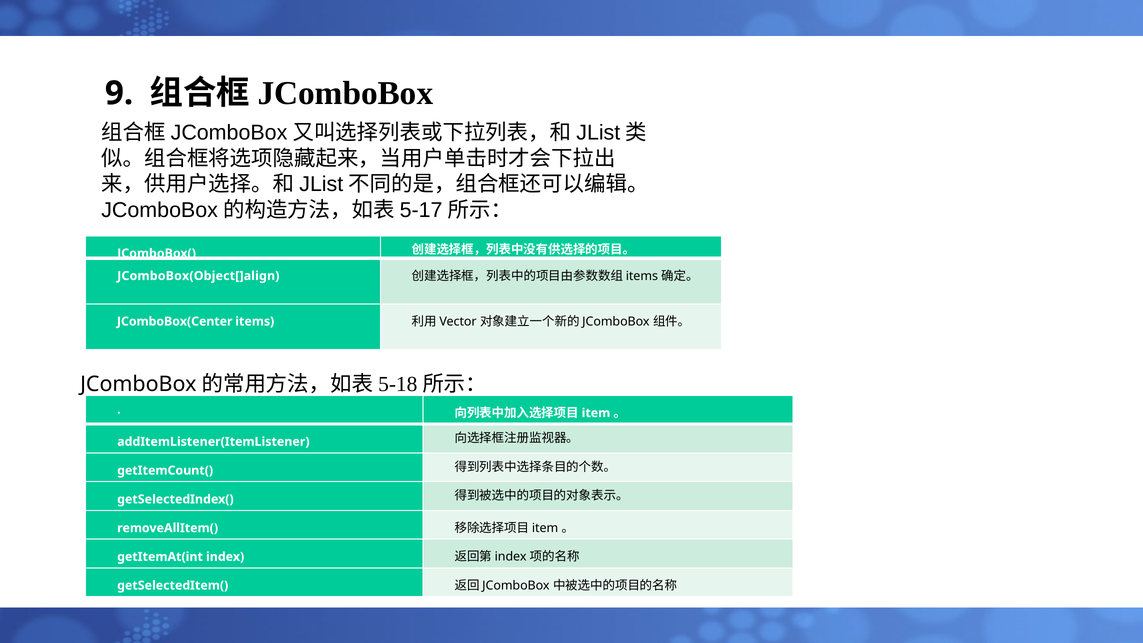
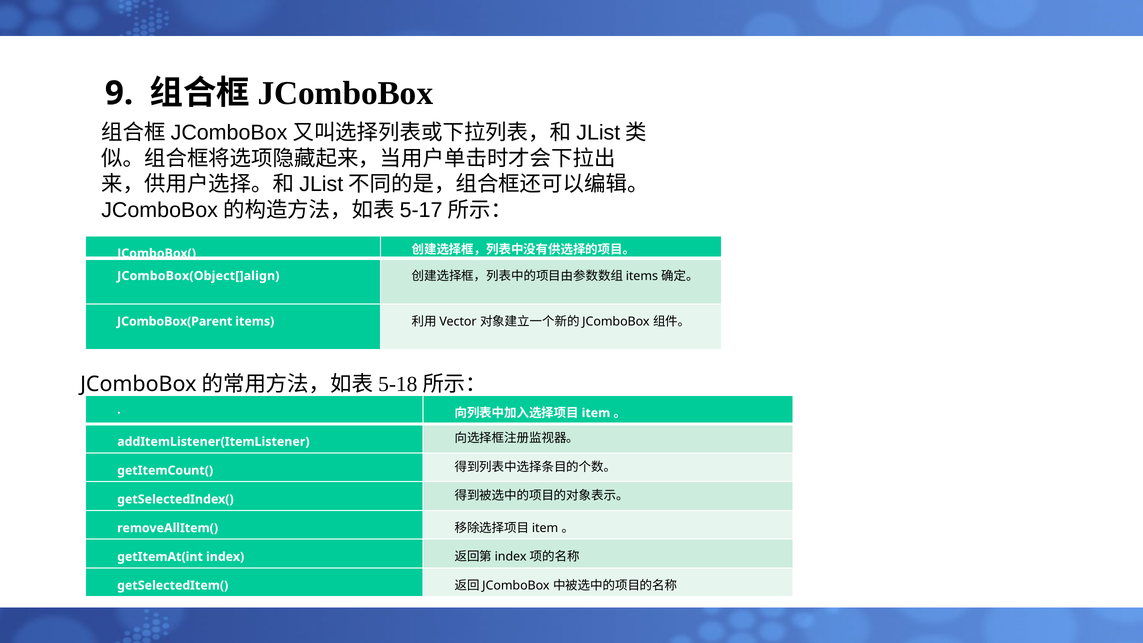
JComboBox(Center: JComboBox(Center -> JComboBox(Parent
